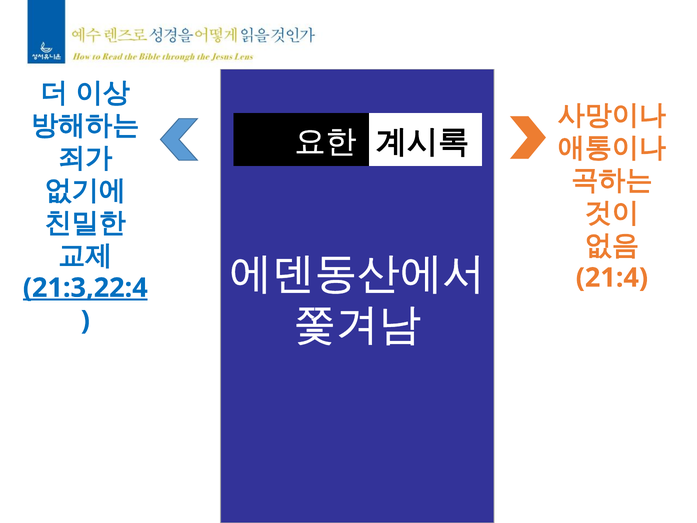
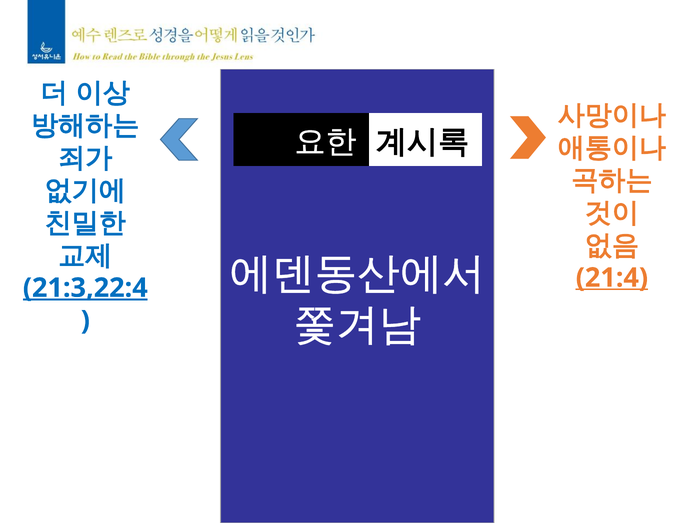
21:4 underline: none -> present
